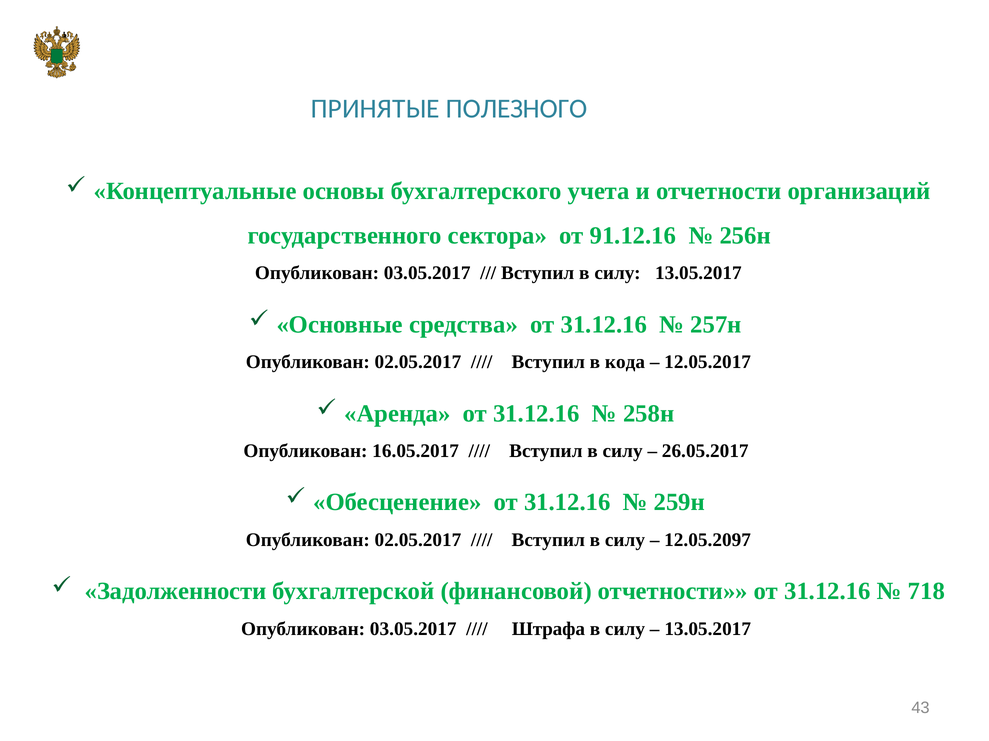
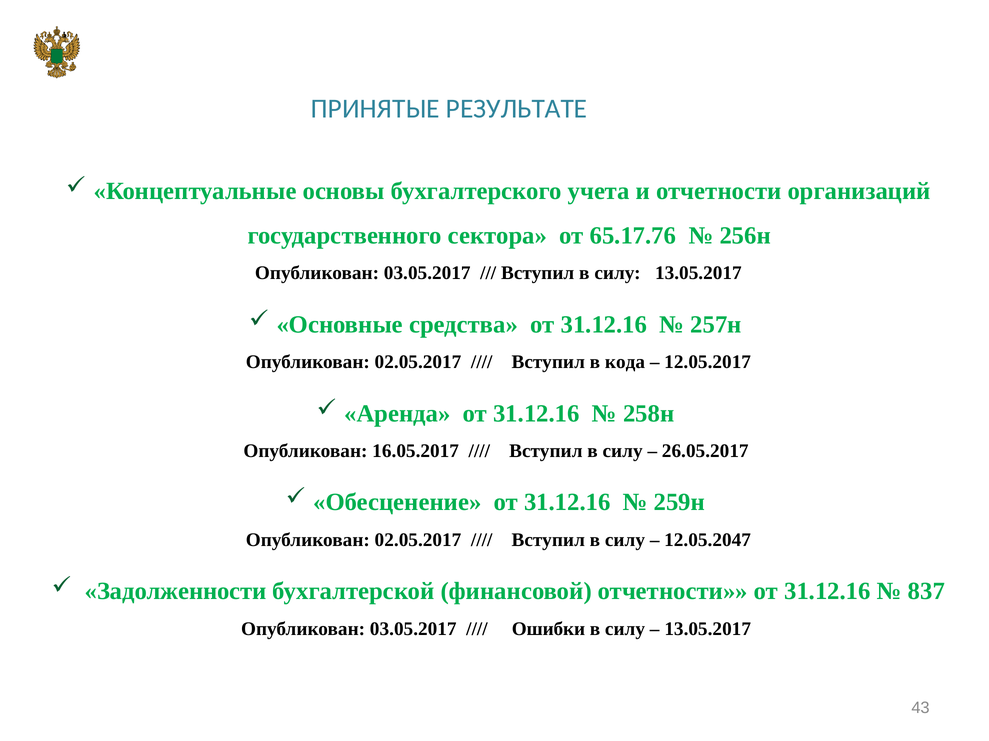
ПОЛЕЗНОГО: ПОЛЕЗНОГО -> РЕЗУЛЬТАТЕ
91.12.16: 91.12.16 -> 65.17.76
12.05.2097: 12.05.2097 -> 12.05.2047
718: 718 -> 837
Штрафа: Штрафа -> Ошибки
